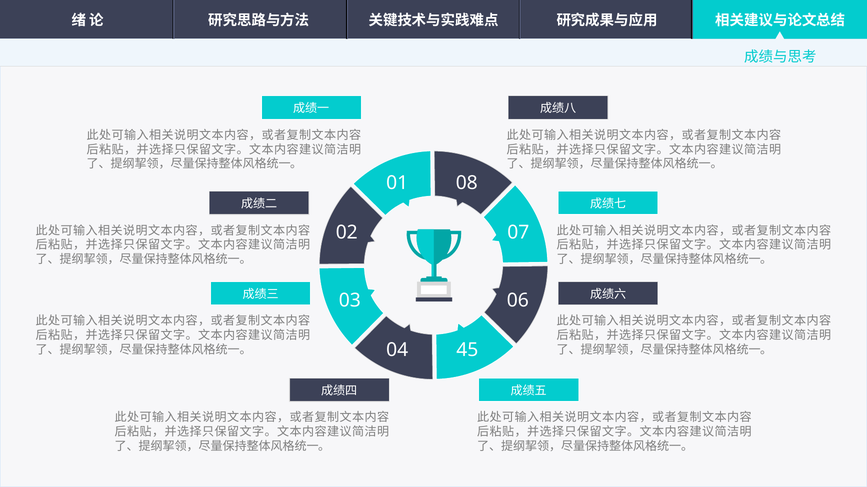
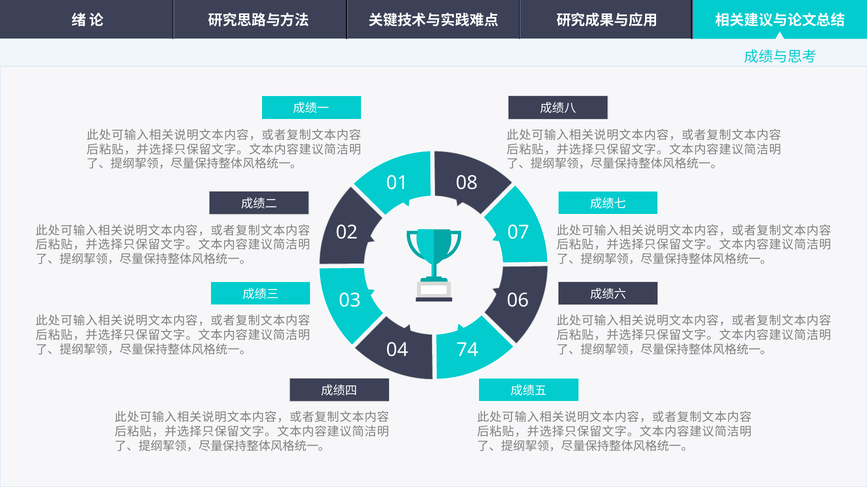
45: 45 -> 74
